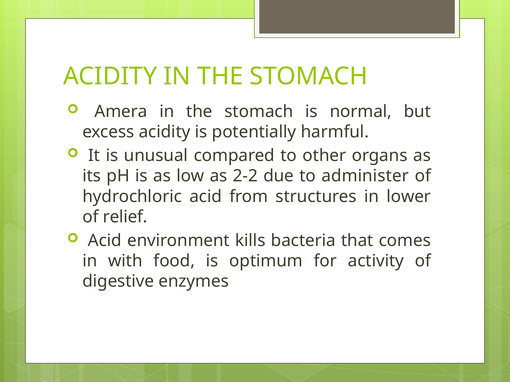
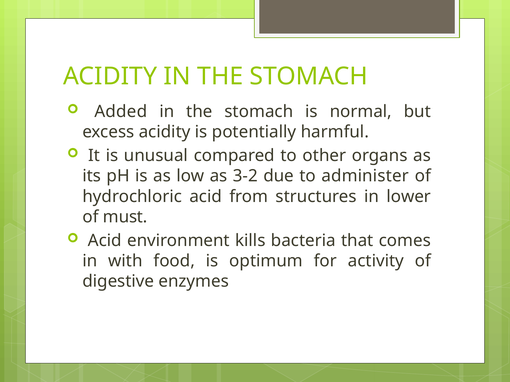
Amera: Amera -> Added
2-2: 2-2 -> 3-2
relief: relief -> must
